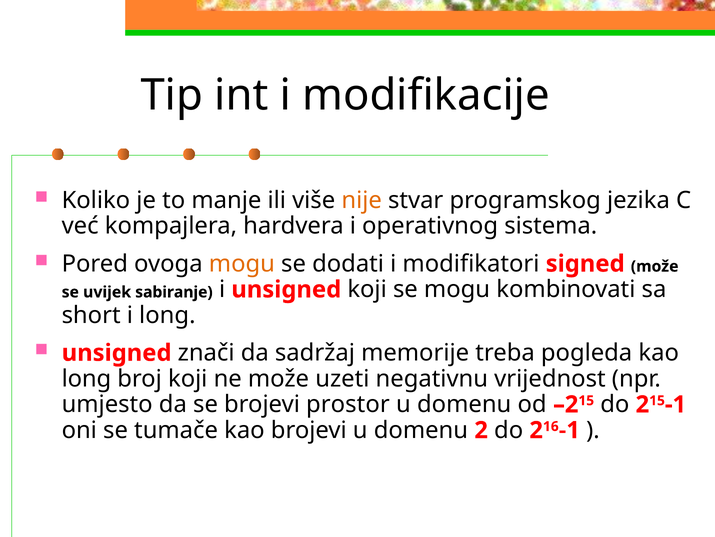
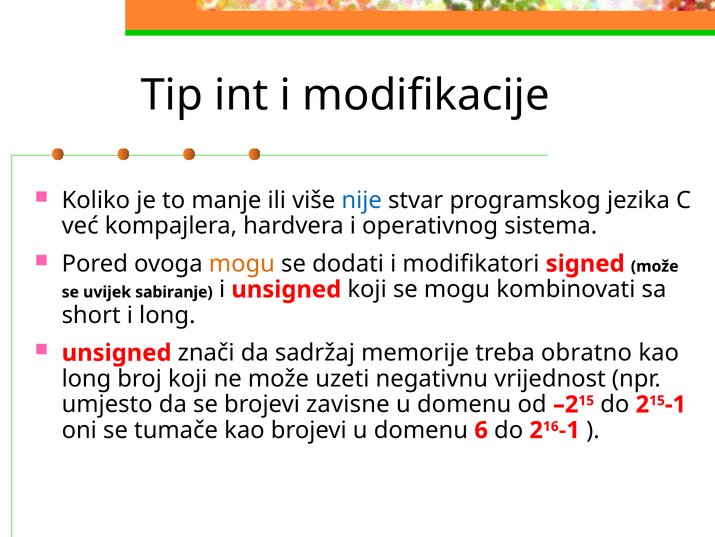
nije colour: orange -> blue
pogleda: pogleda -> obratno
prostor: prostor -> zavisne
domenu 2: 2 -> 6
